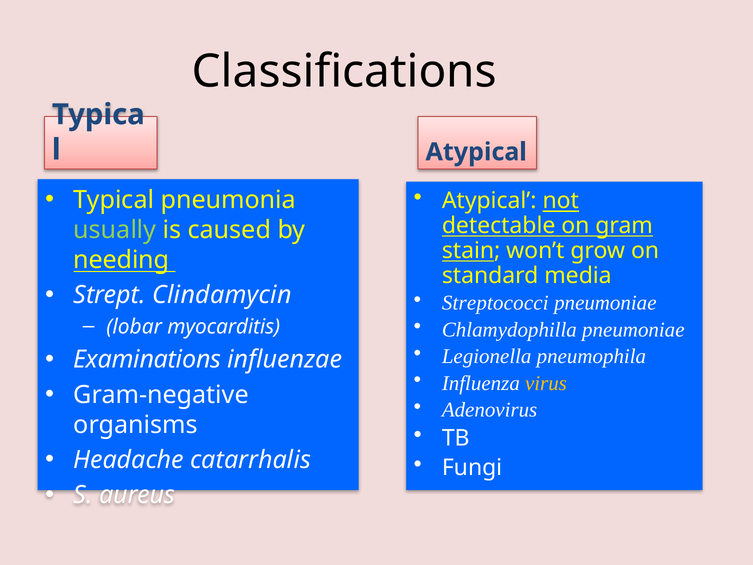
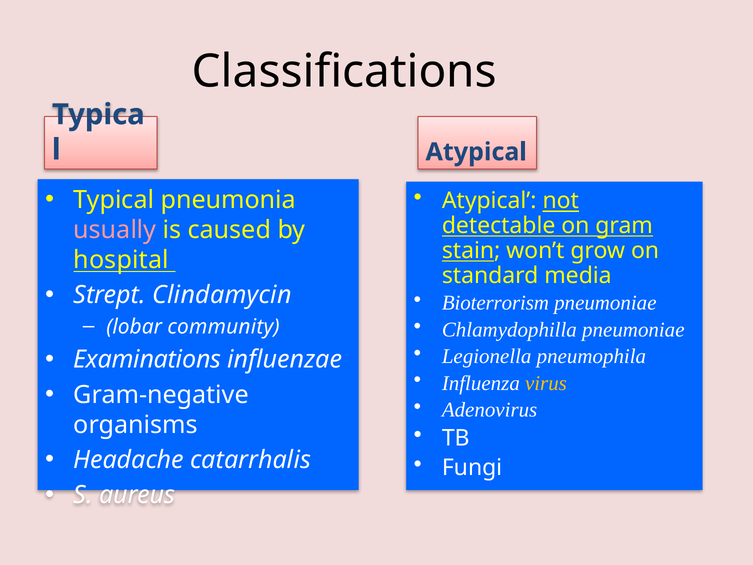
usually colour: light green -> pink
needing: needing -> hospital
Streptococci: Streptococci -> Bioterrorism
myocarditis: myocarditis -> community
